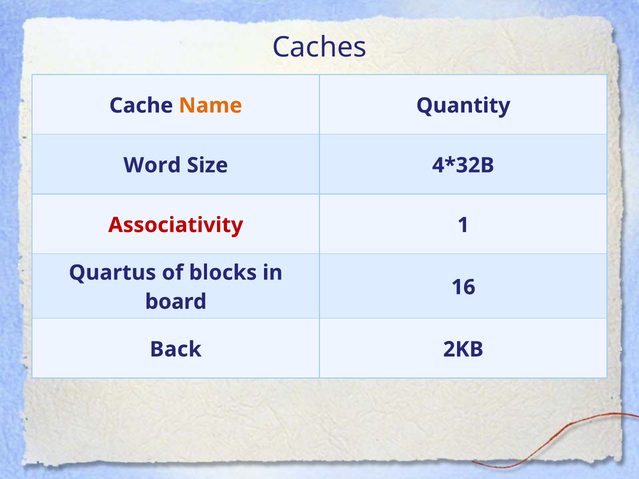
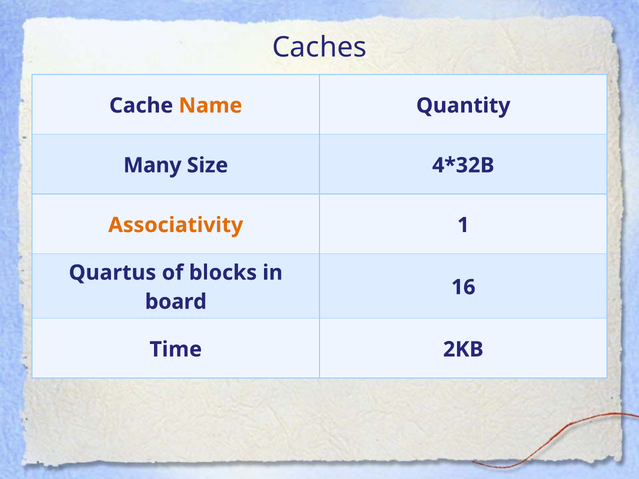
Word: Word -> Many
Associativity colour: red -> orange
Back: Back -> Time
